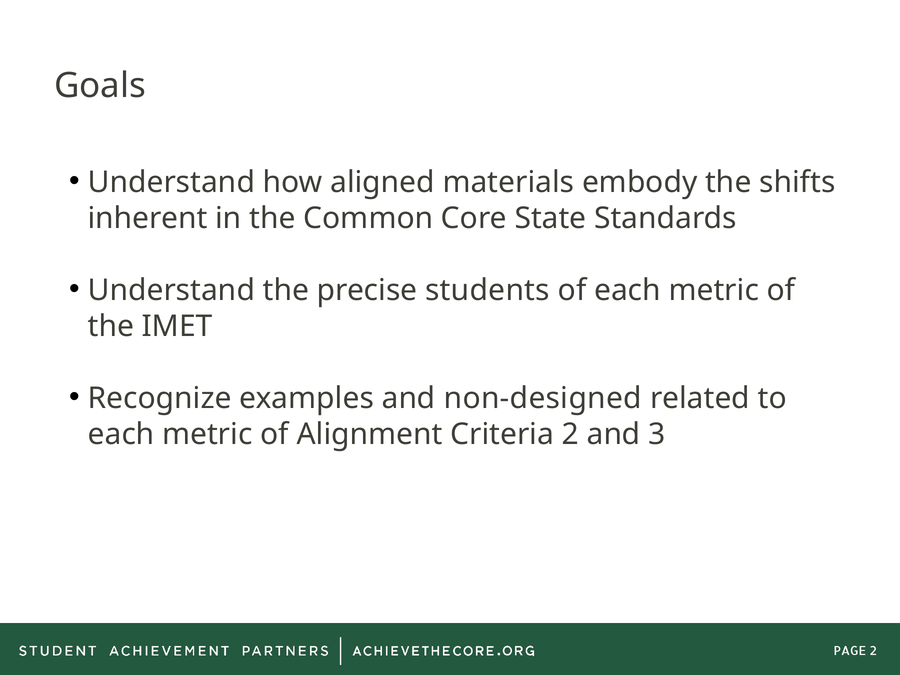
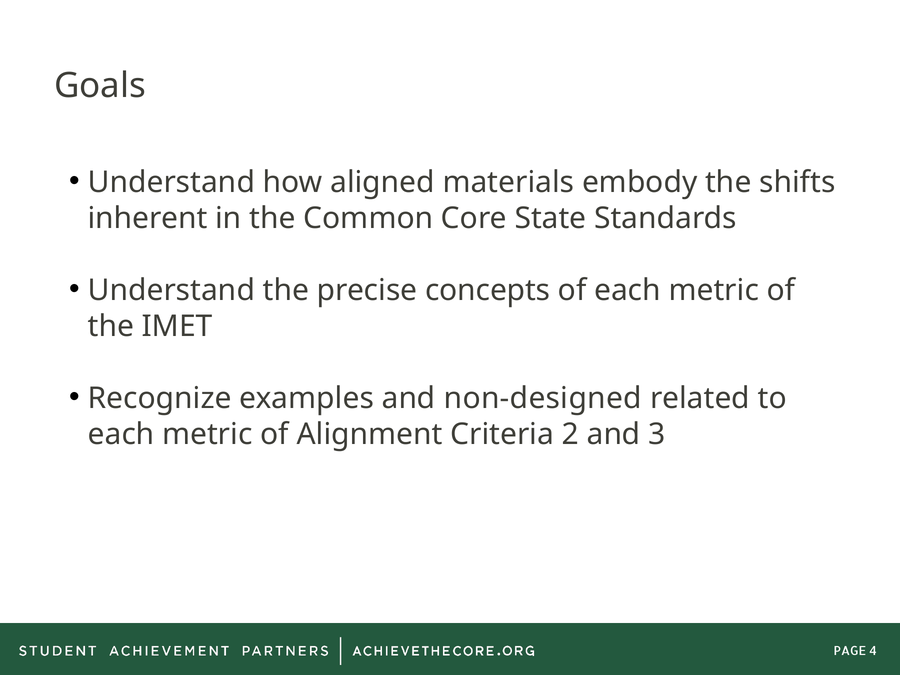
students: students -> concepts
2 at (873, 651): 2 -> 4
